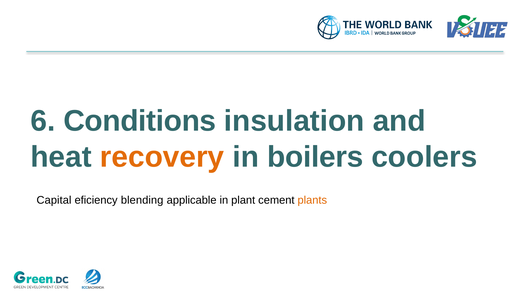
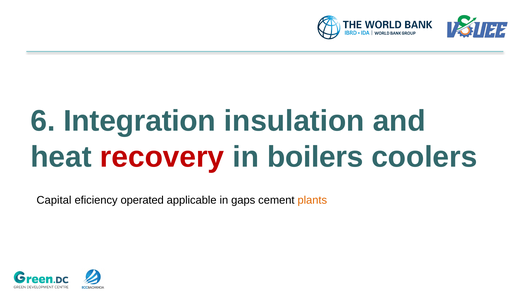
Conditions: Conditions -> Integration
recovery colour: orange -> red
blending: blending -> operated
plant: plant -> gaps
